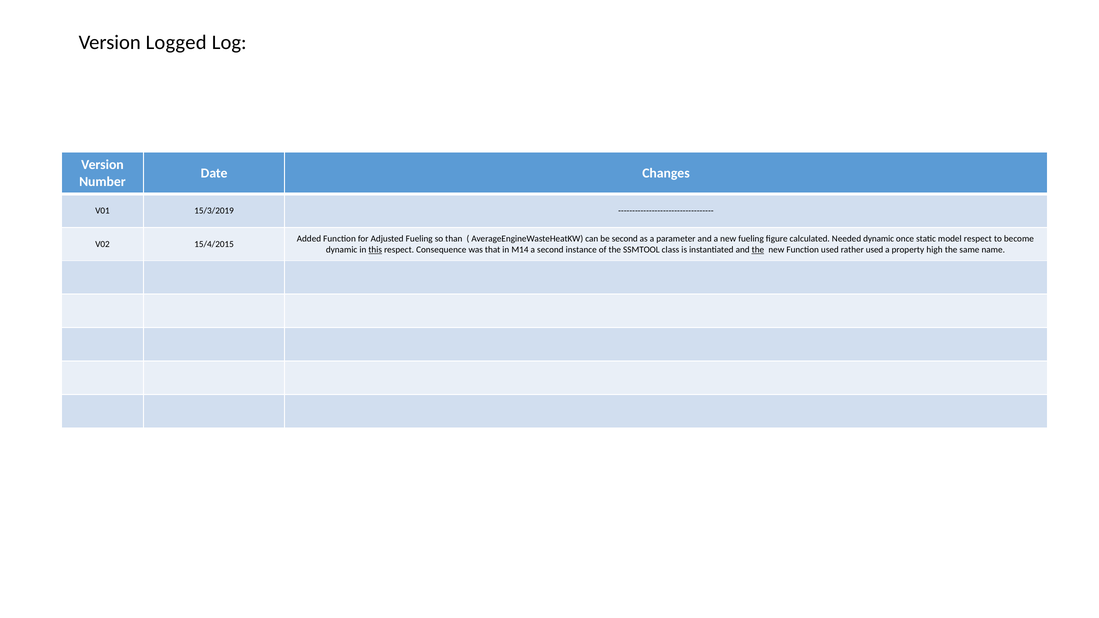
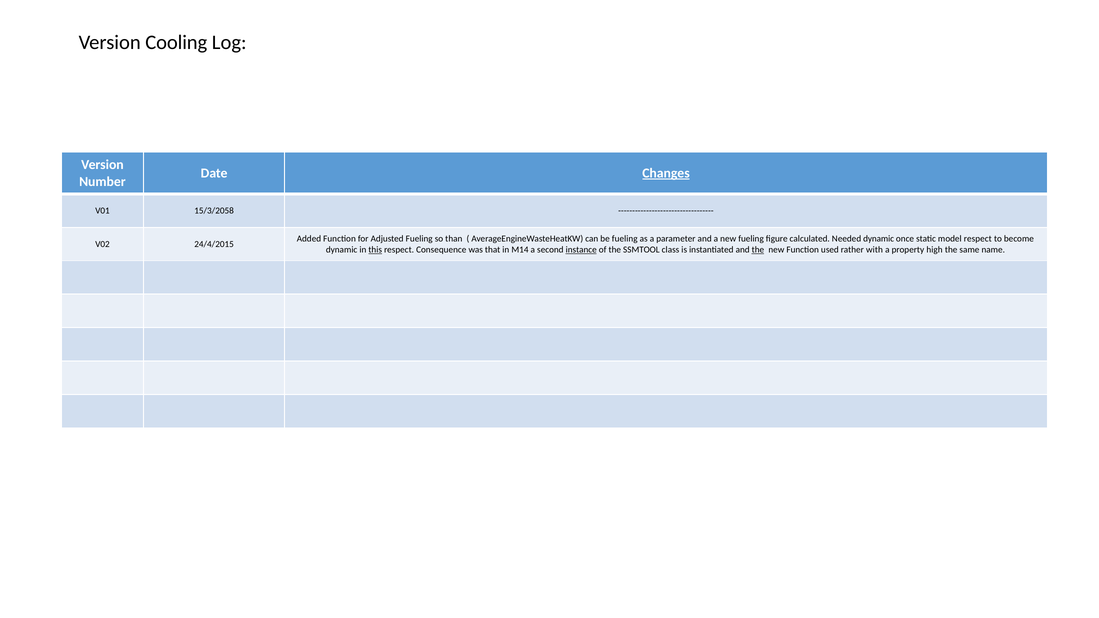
Logged: Logged -> Cooling
Changes underline: none -> present
15/3/2019: 15/3/2019 -> 15/3/2058
be second: second -> fueling
15/4/2015: 15/4/2015 -> 24/4/2015
instance underline: none -> present
rather used: used -> with
